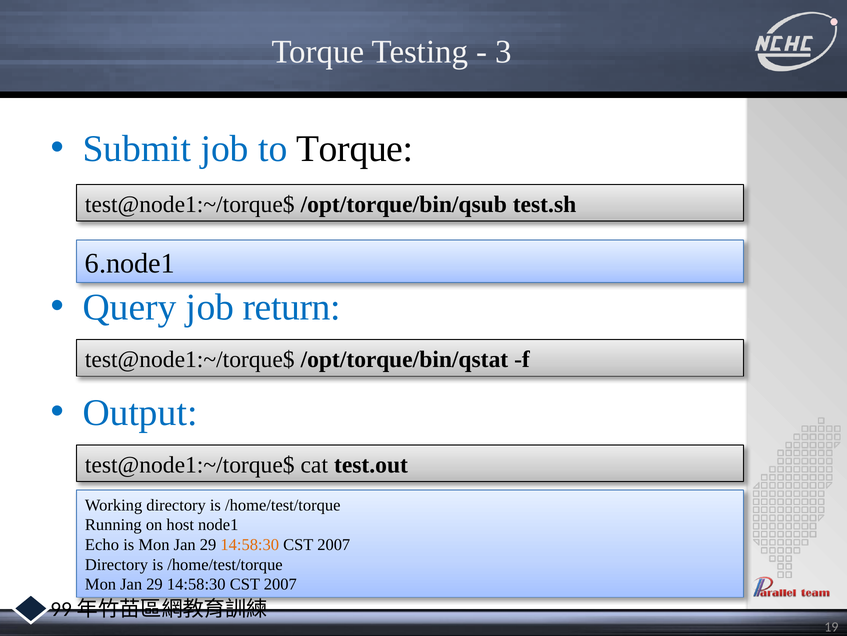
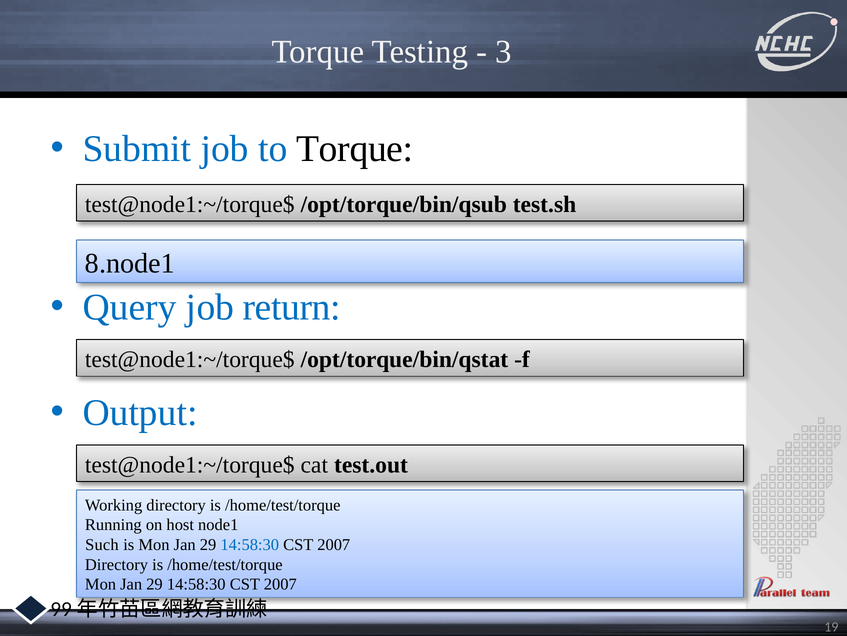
6.node1: 6.node1 -> 8.node1
Echo: Echo -> Such
14:58:30 at (250, 544) colour: orange -> blue
